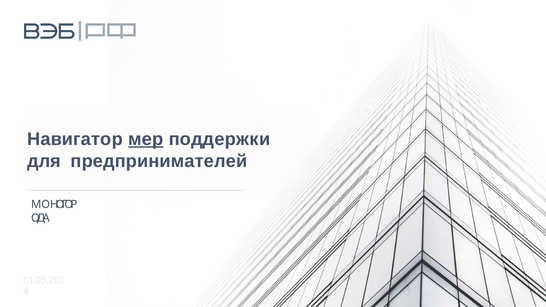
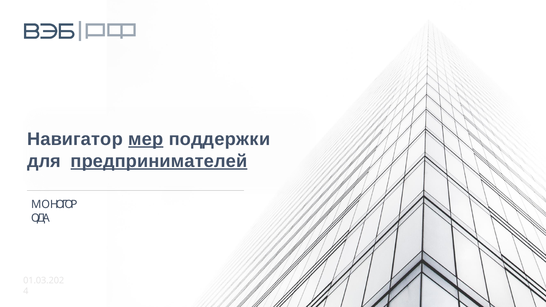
предпринимателей underline: none -> present
